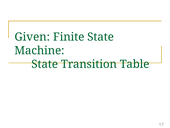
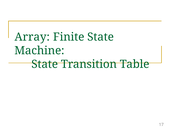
Given: Given -> Array
